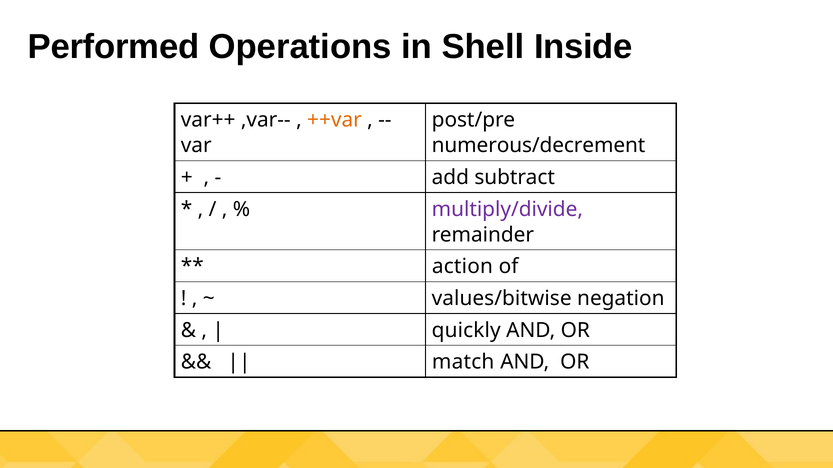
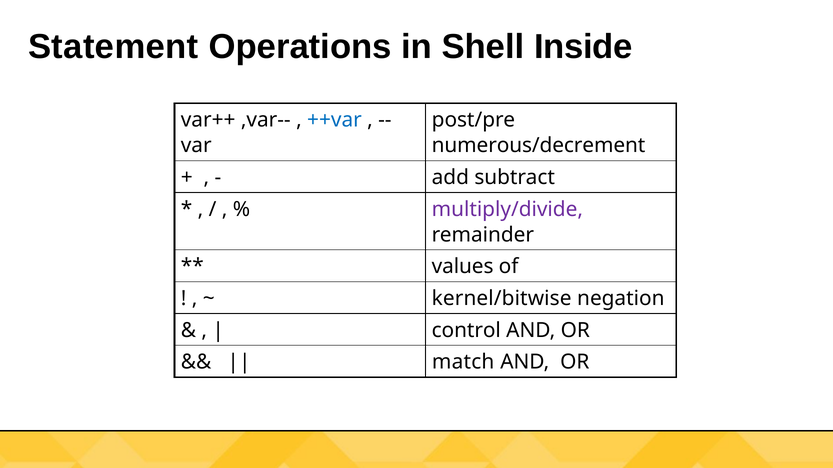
Performed: Performed -> Statement
++var colour: orange -> blue
action: action -> values
values/bitwise: values/bitwise -> kernel/bitwise
quickly: quickly -> control
